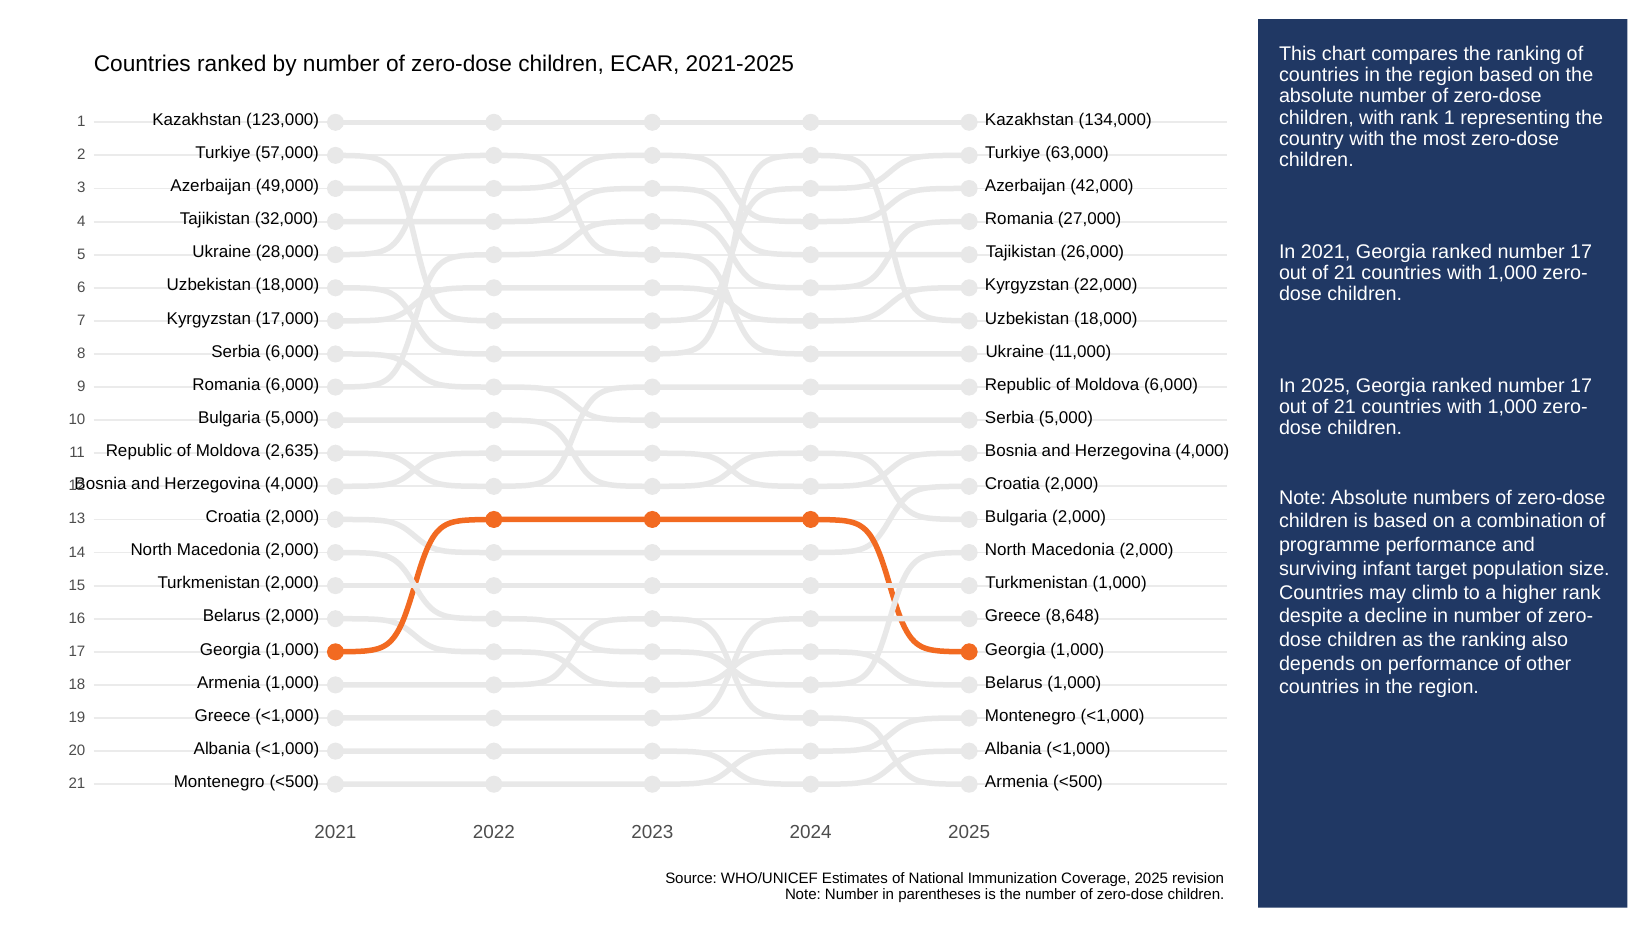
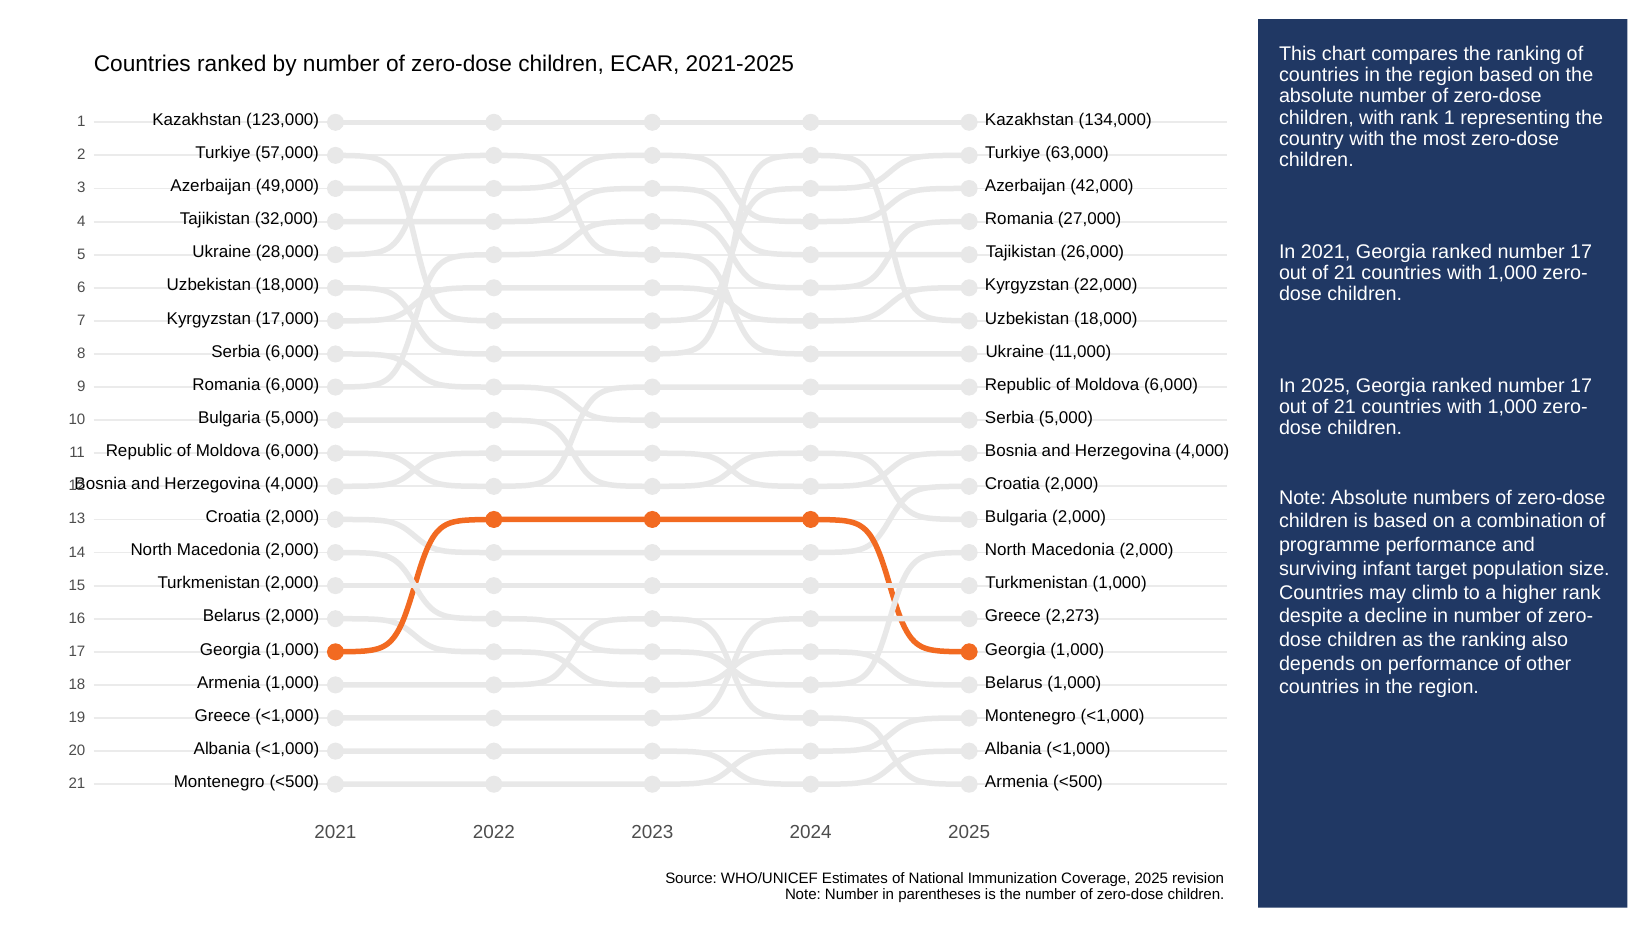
2,635 at (292, 451): 2,635 -> 6,000
8,648: 8,648 -> 2,273
